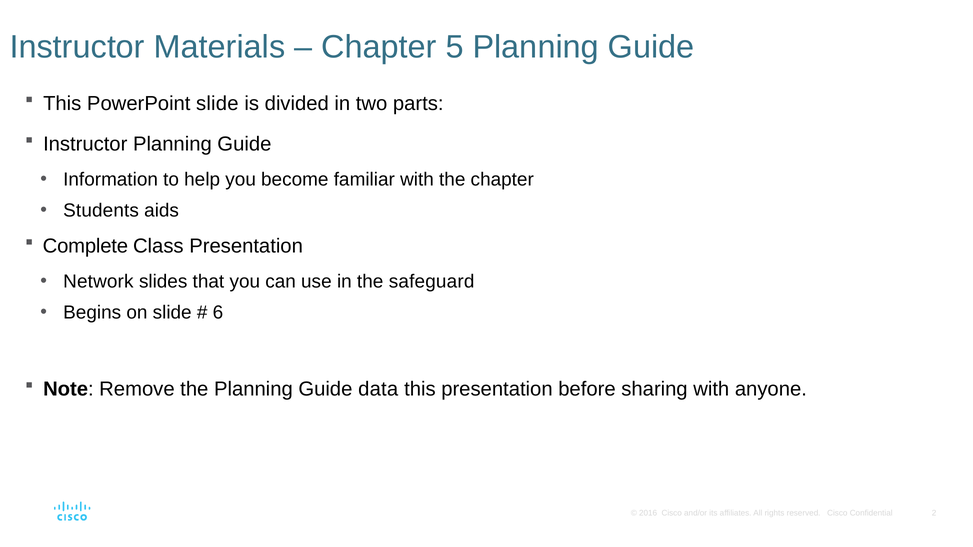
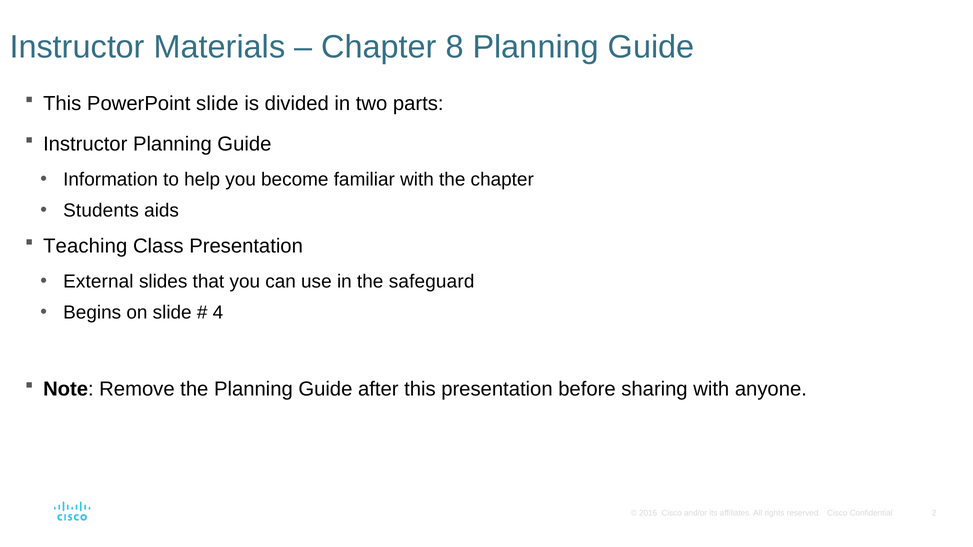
5: 5 -> 8
Complete: Complete -> Teaching
Network: Network -> External
6: 6 -> 4
data: data -> after
